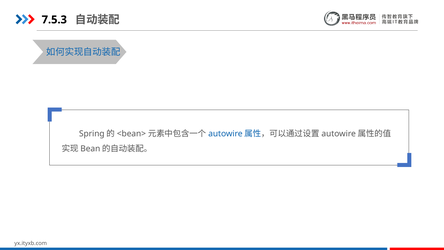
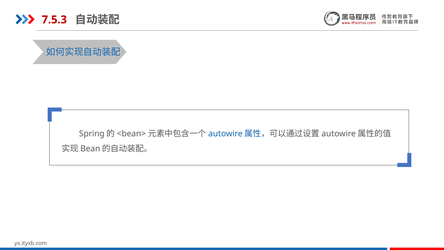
7.5.3 colour: black -> red
